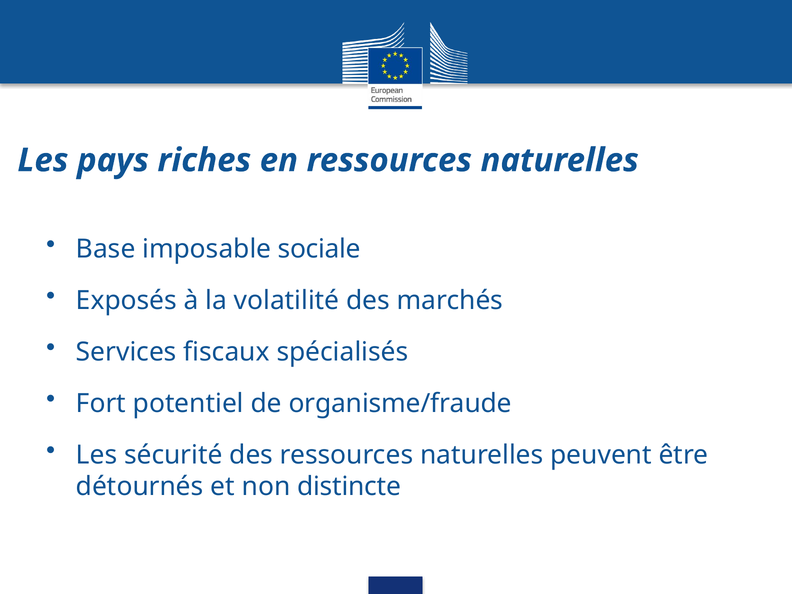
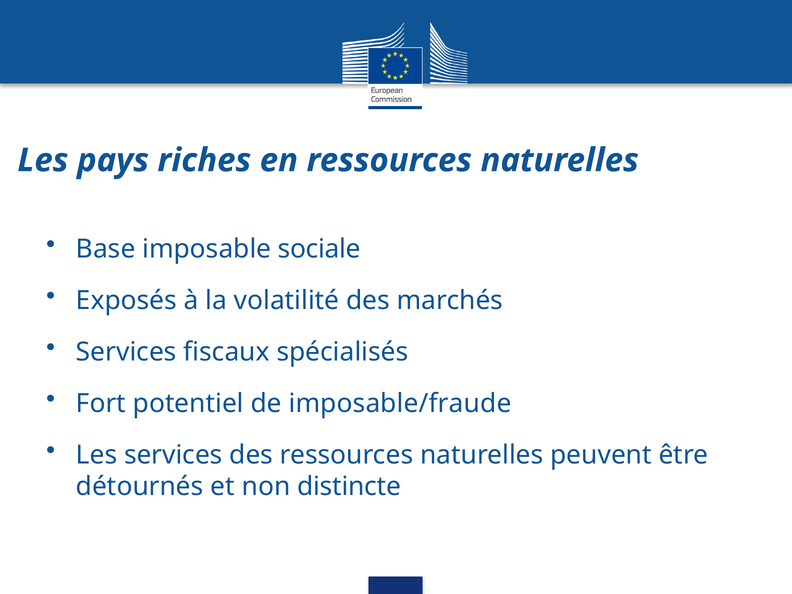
organisme/fraude: organisme/fraude -> imposable/fraude
Les sécurité: sécurité -> services
